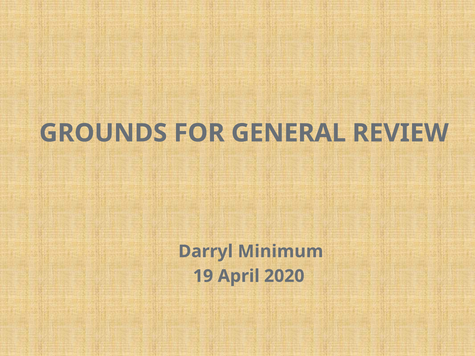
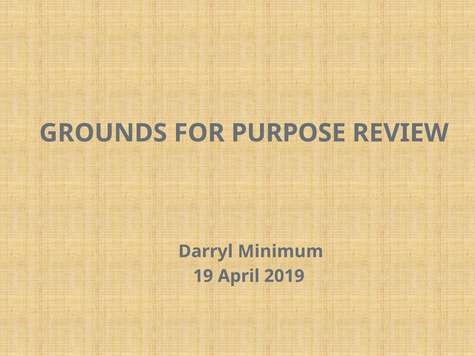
GENERAL: GENERAL -> PURPOSE
2020: 2020 -> 2019
